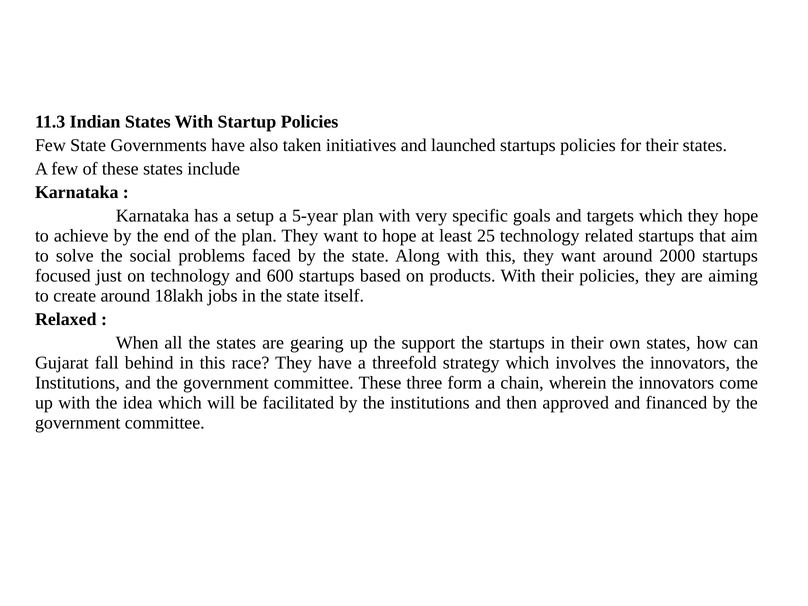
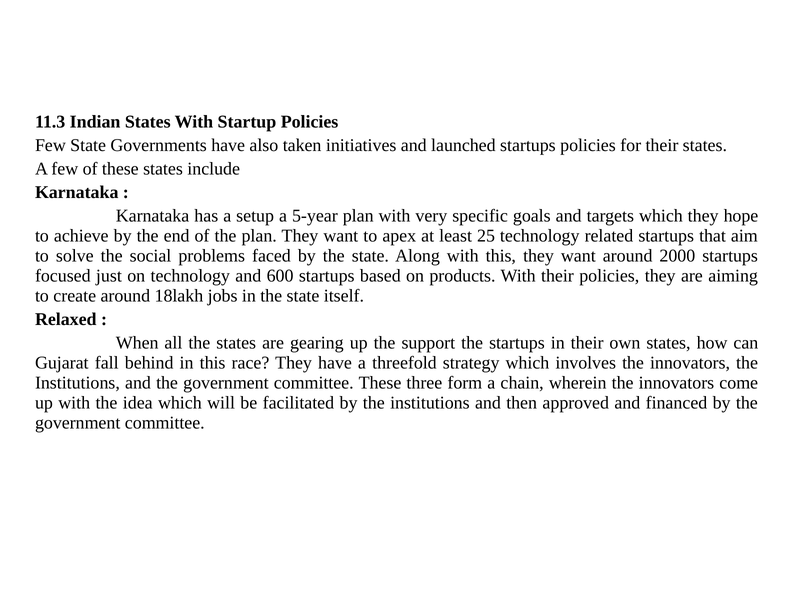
to hope: hope -> apex
